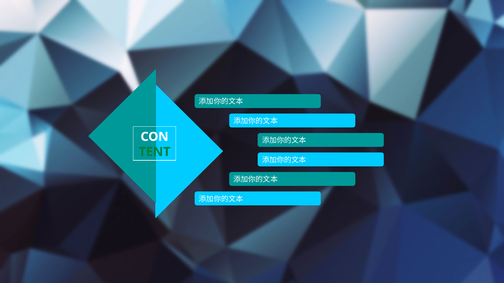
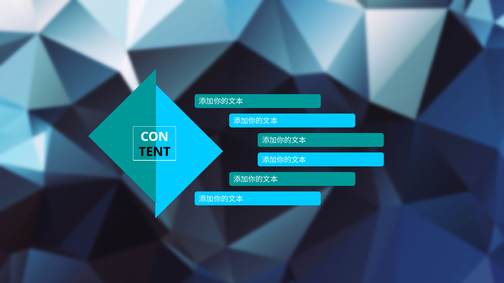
TENT colour: green -> black
